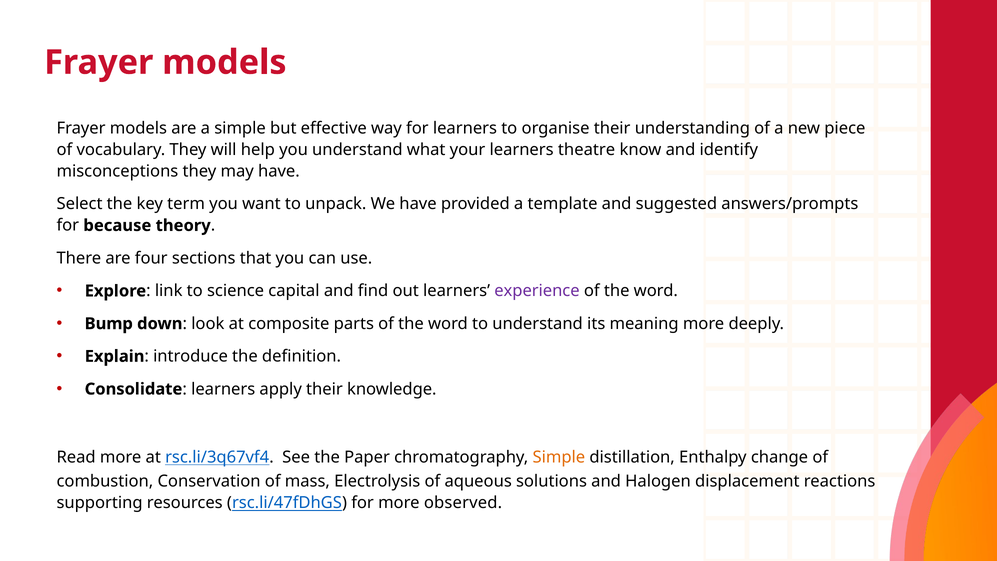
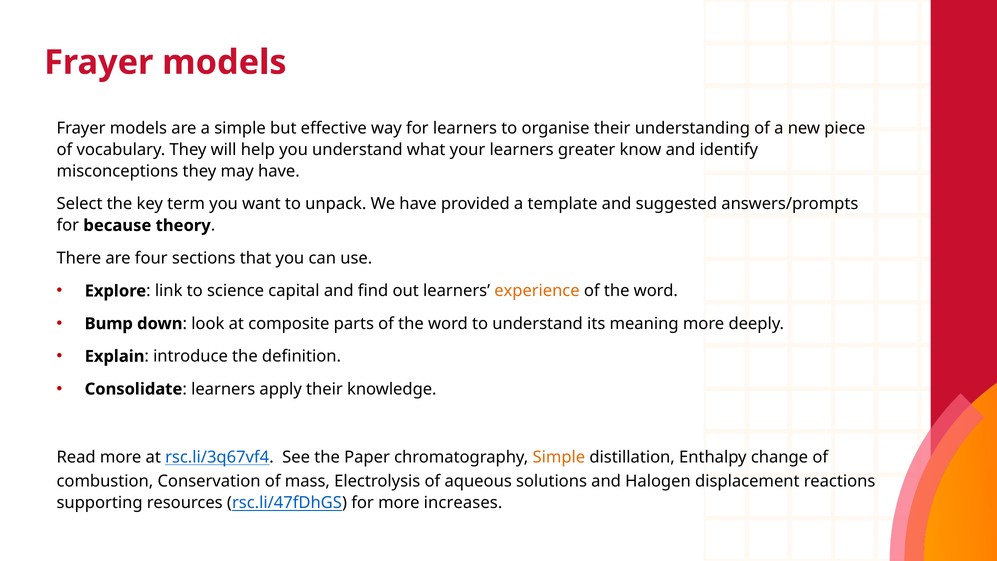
theatre: theatre -> greater
experience colour: purple -> orange
observed: observed -> increases
